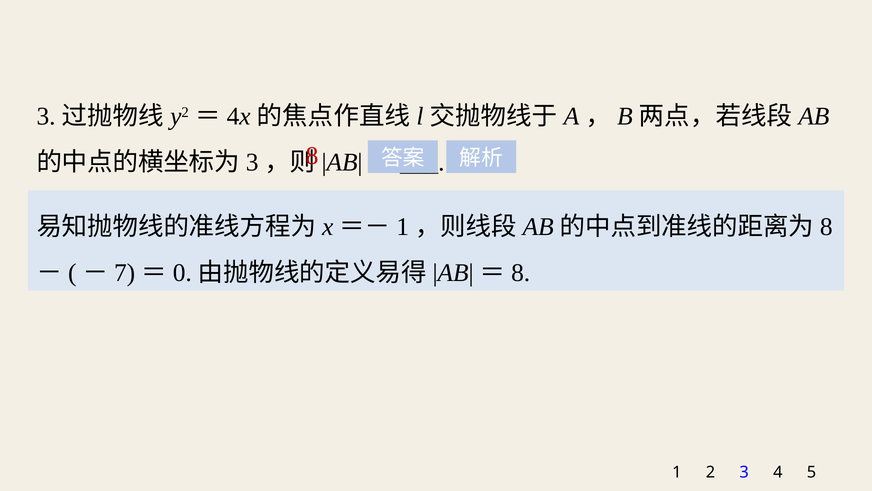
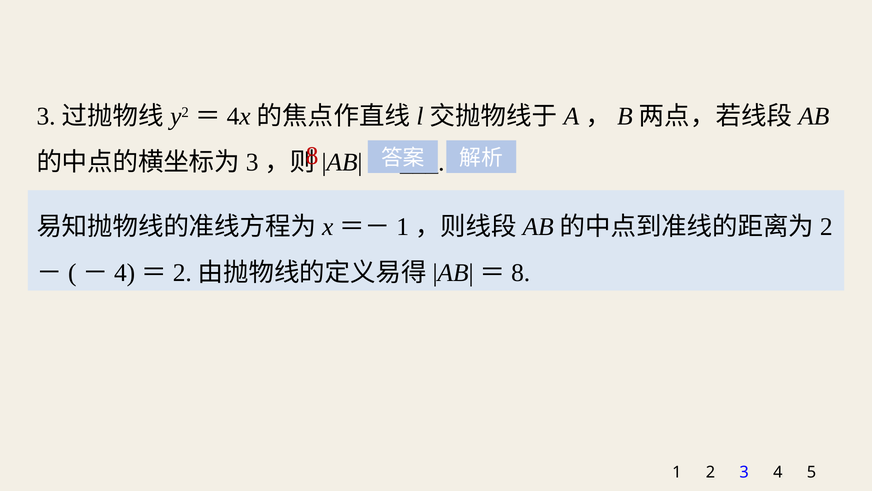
8 at (826, 227): 8 -> 2
7 at (125, 273): 7 -> 4
0 at (182, 273): 0 -> 2
